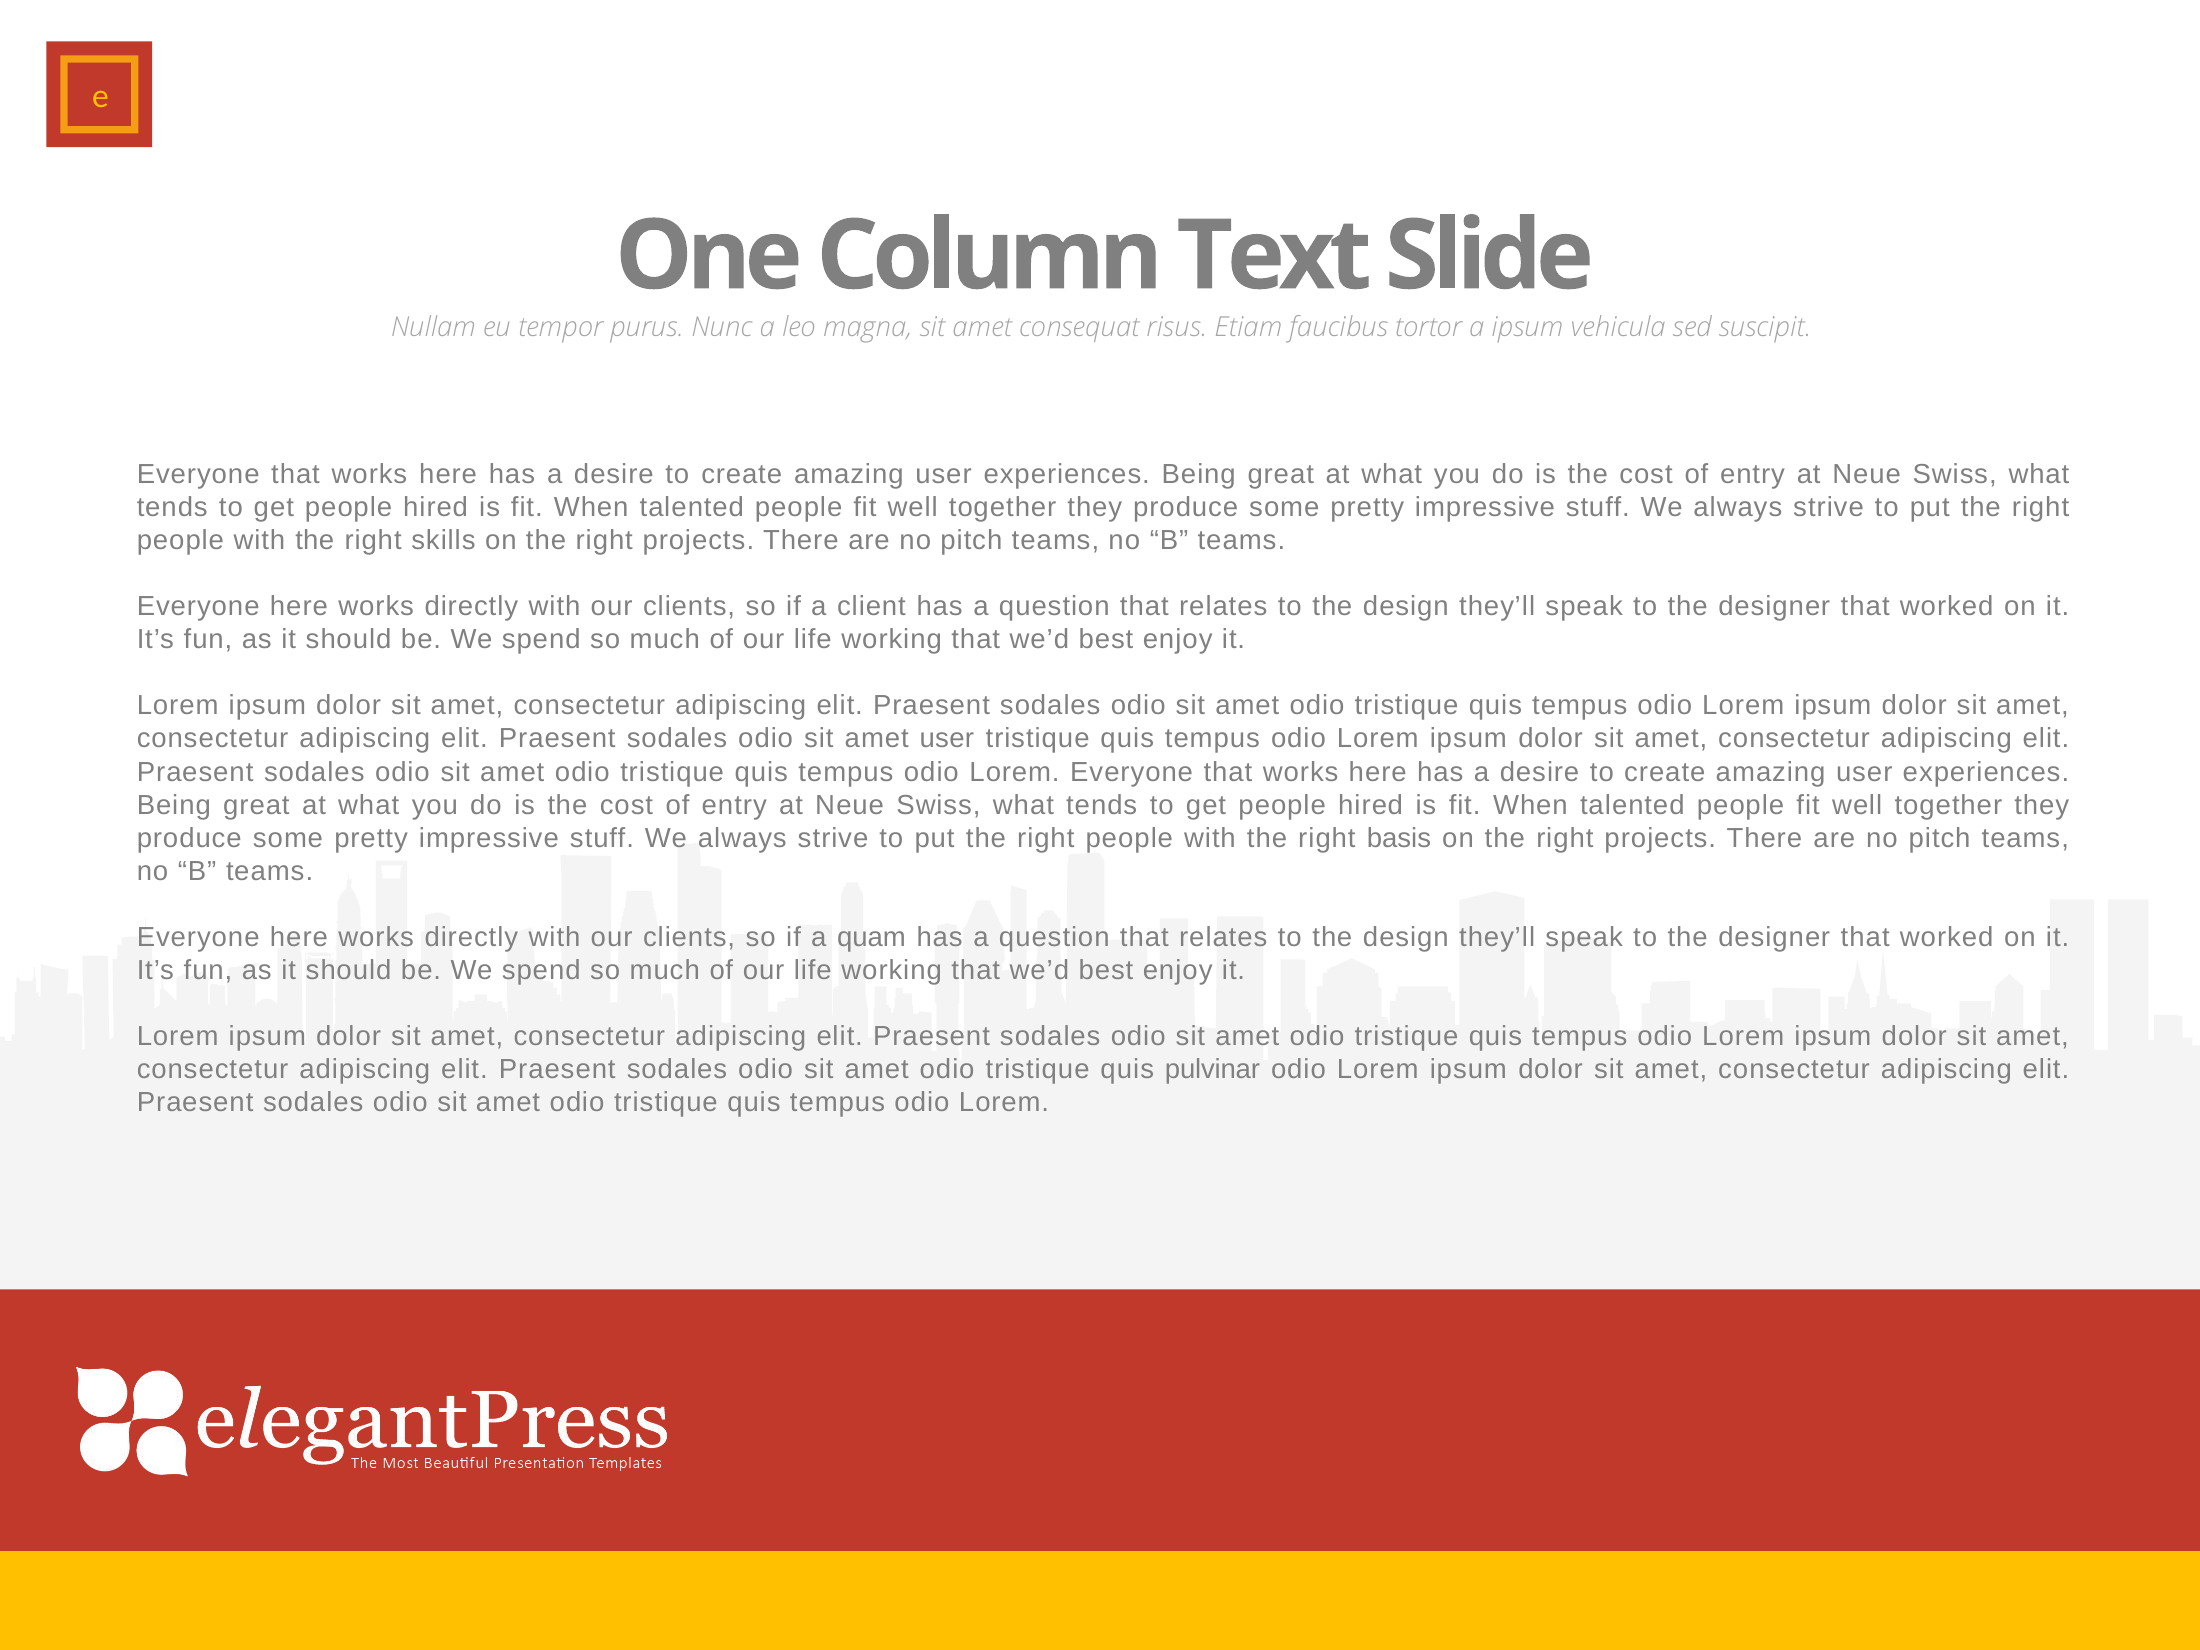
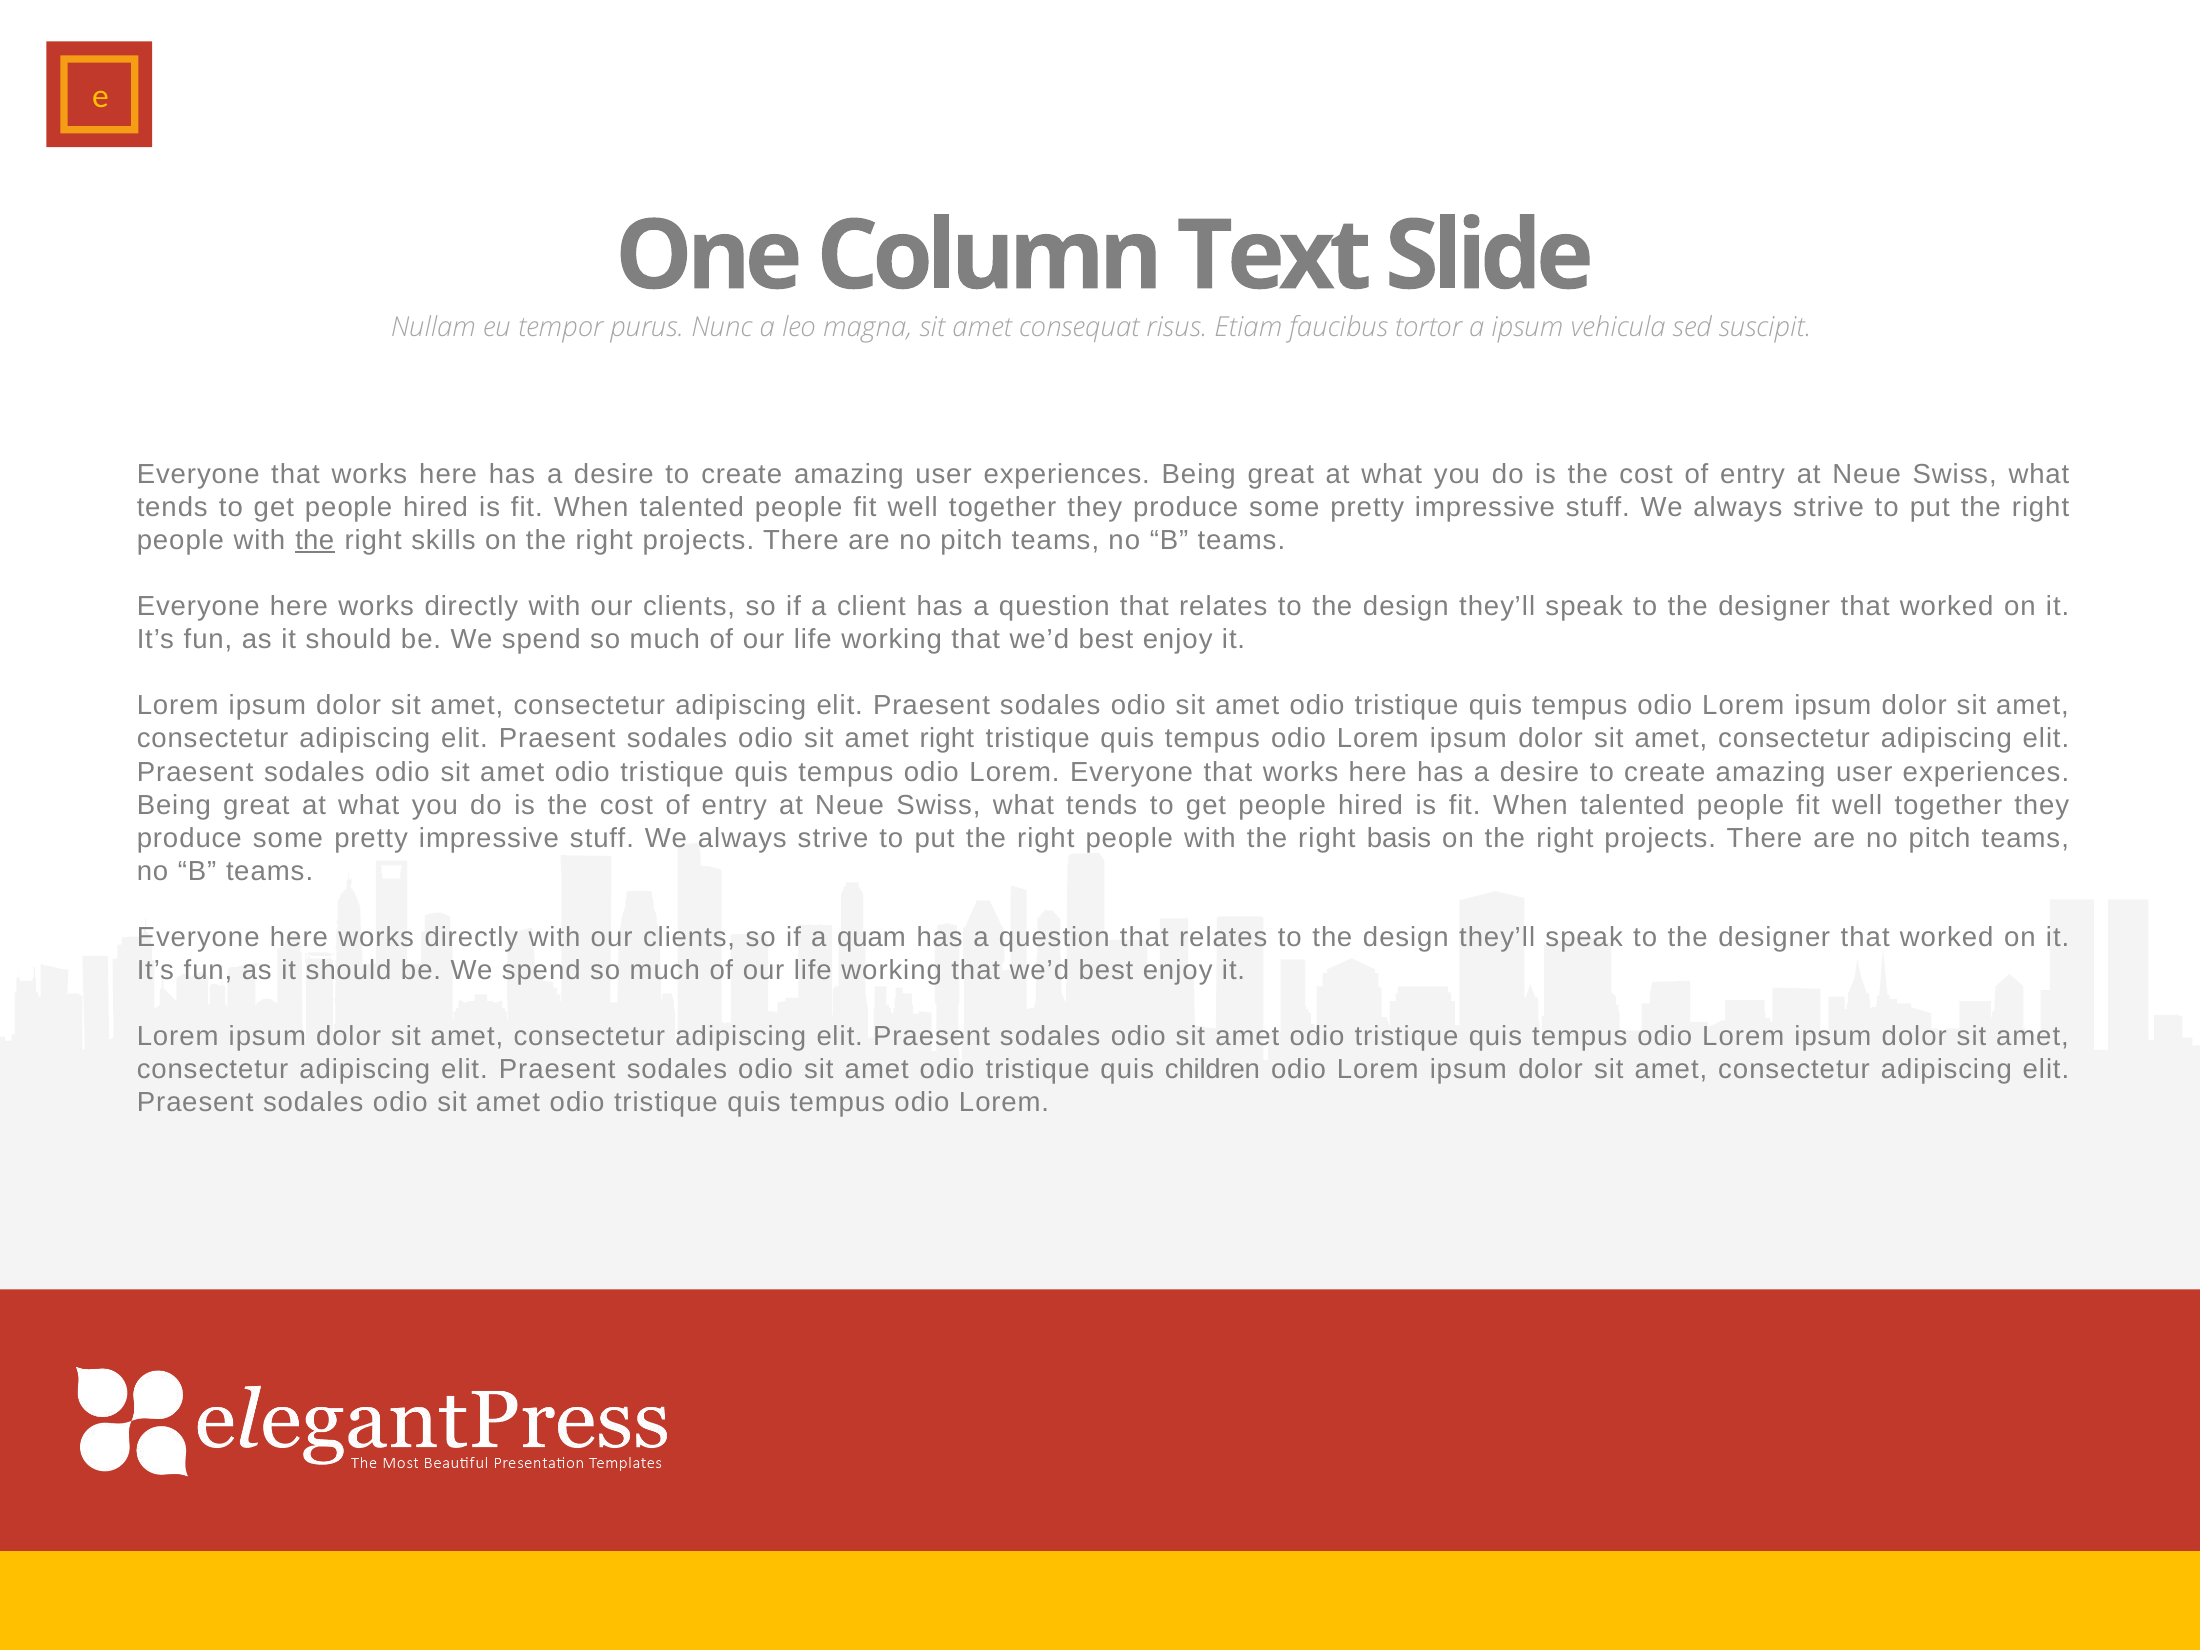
the at (315, 540) underline: none -> present
amet user: user -> right
pulvinar: pulvinar -> children
